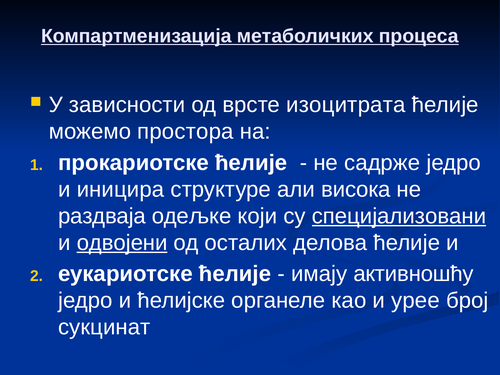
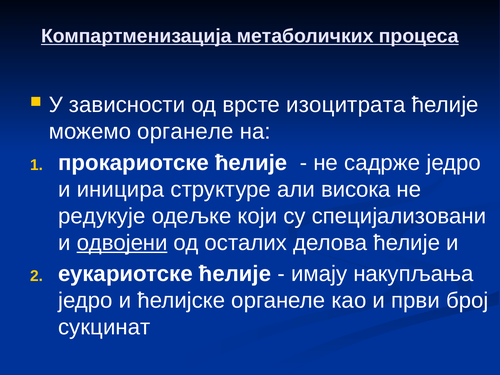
можемо простора: простора -> органеле
раздваја: раздваја -> редукује
специјализовани underline: present -> none
активношћу: активношћу -> накупљања
урее: урее -> први
